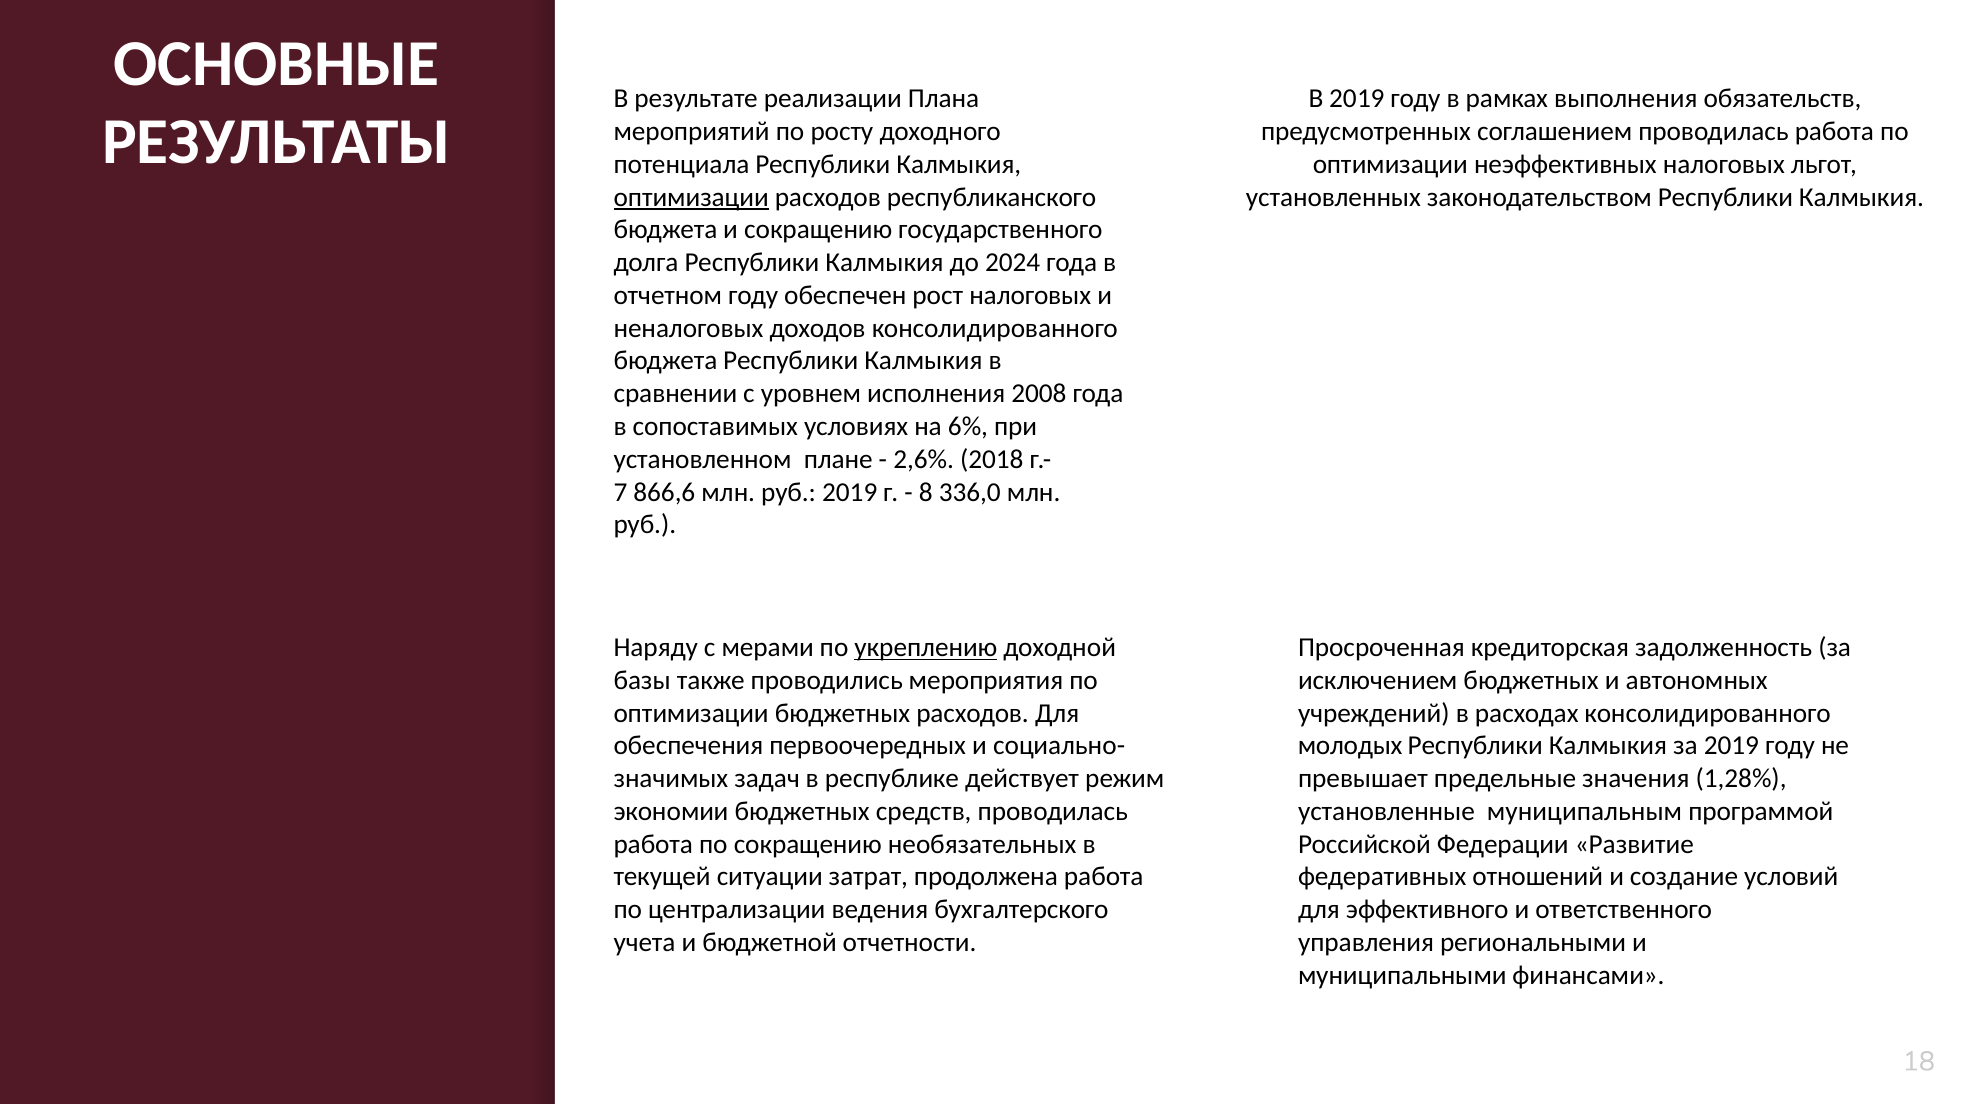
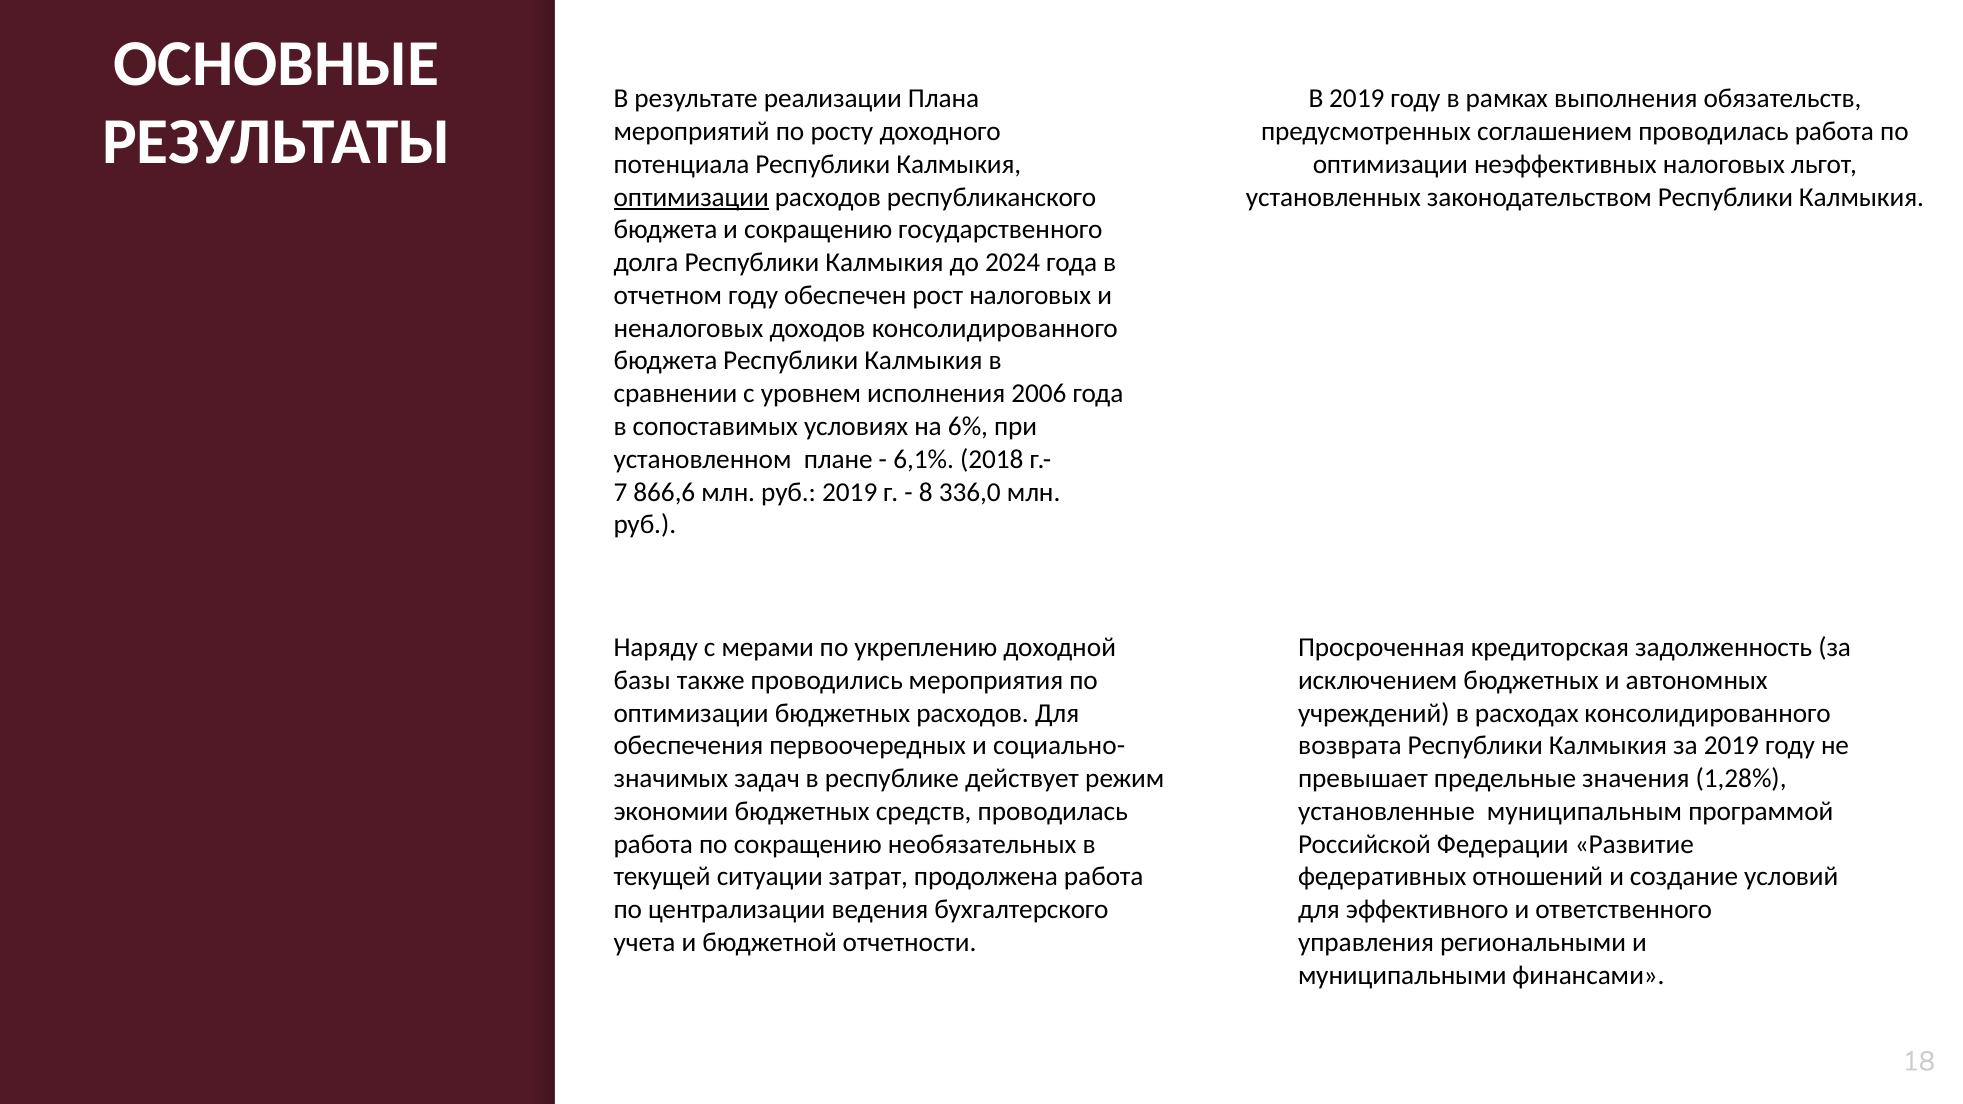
2008: 2008 -> 2006
2,6%: 2,6% -> 6,1%
укреплению underline: present -> none
молодых: молодых -> возврата
